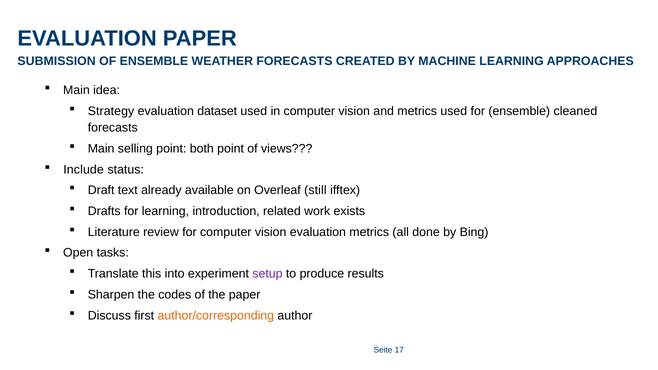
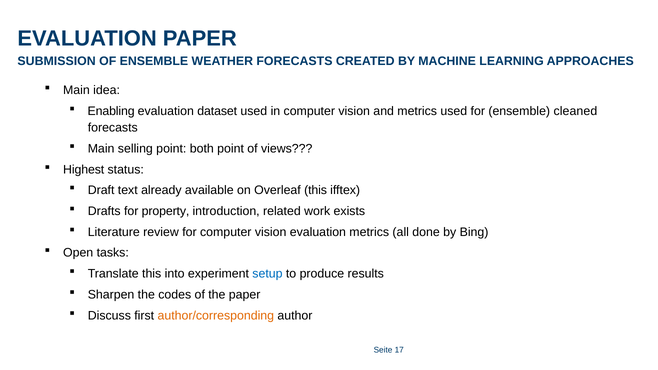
Strategy: Strategy -> Enabling
Include: Include -> Highest
Overleaf still: still -> this
for learning: learning -> property
setup colour: purple -> blue
